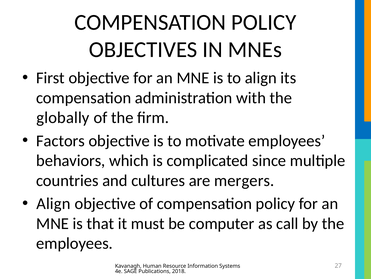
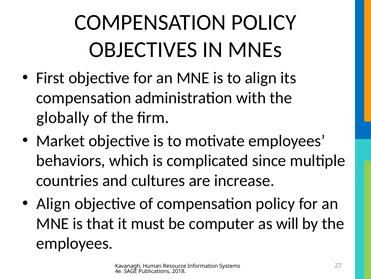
Factors: Factors -> Market
mergers: mergers -> increase
call: call -> will
